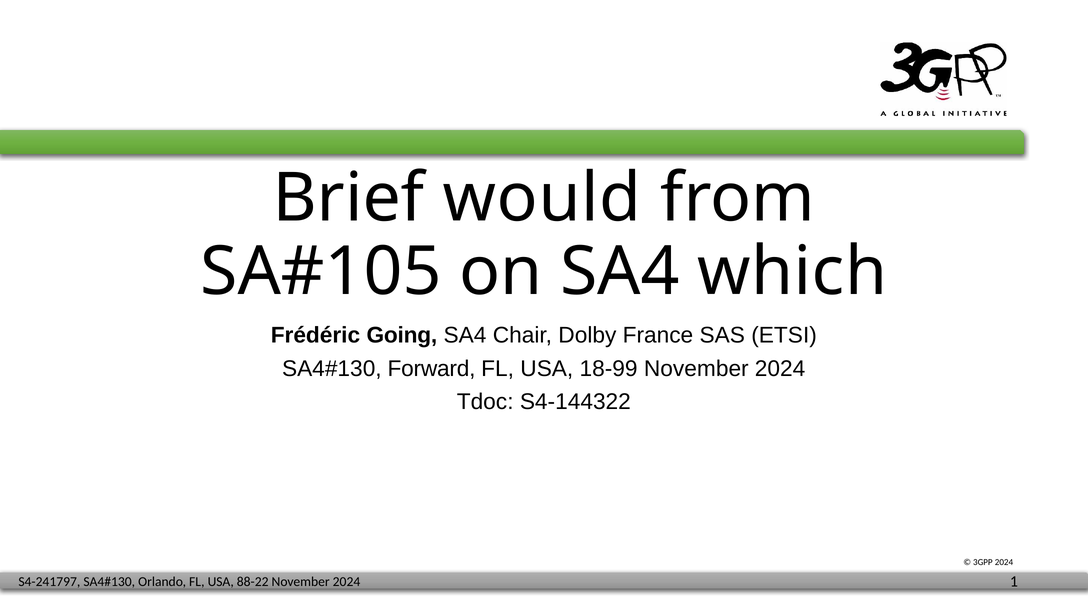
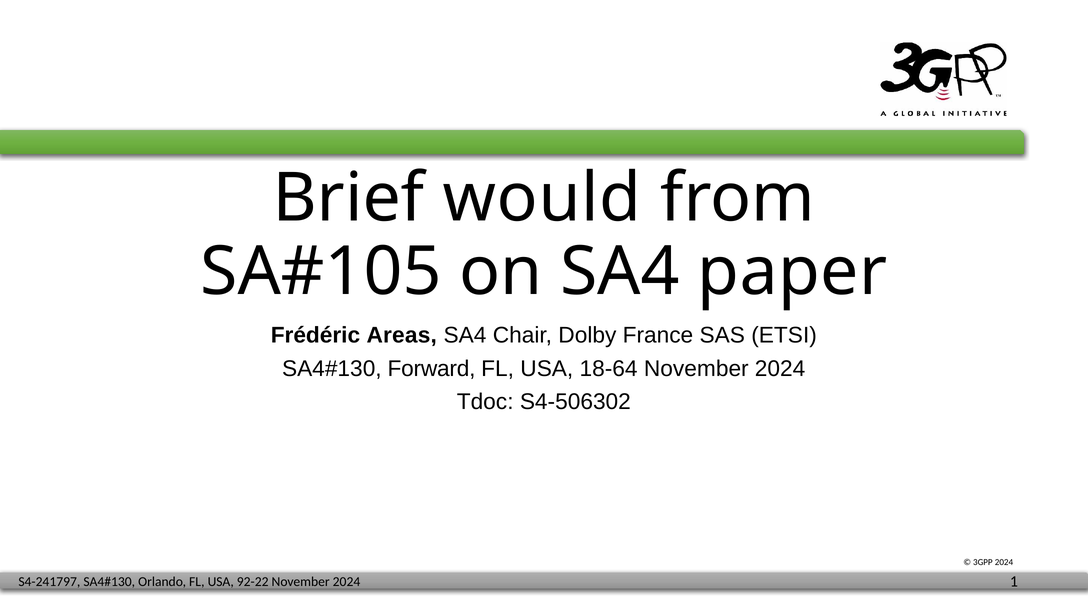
which: which -> paper
Going: Going -> Areas
18-99: 18-99 -> 18-64
S4-144322: S4-144322 -> S4-506302
88-22: 88-22 -> 92-22
